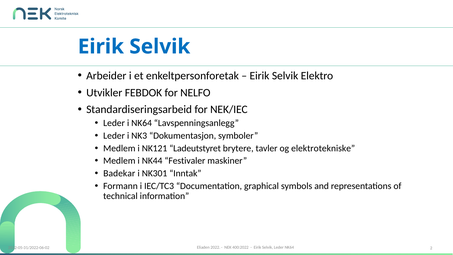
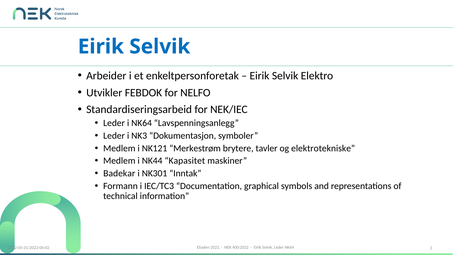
Ladeutstyret: Ladeutstyret -> Merkestrøm
Festivaler: Festivaler -> Kapasitet
